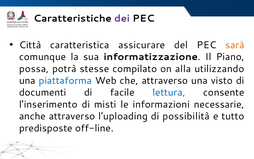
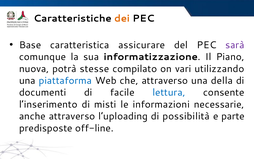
dei colour: purple -> orange
Città: Città -> Base
sarà colour: orange -> purple
possa: possa -> nuova
alla: alla -> vari
visto: visto -> della
tutto: tutto -> parte
